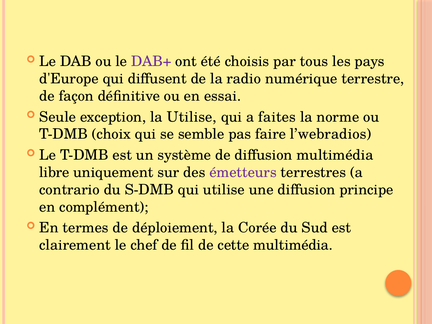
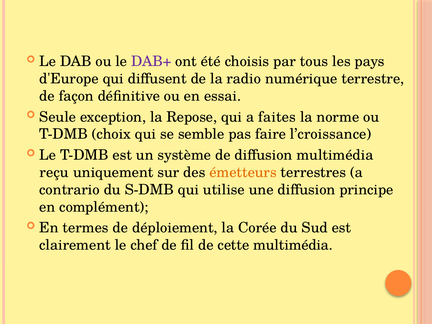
la Utilise: Utilise -> Repose
l’webradios: l’webradios -> l’croissance
libre: libre -> reçu
émetteurs colour: purple -> orange
